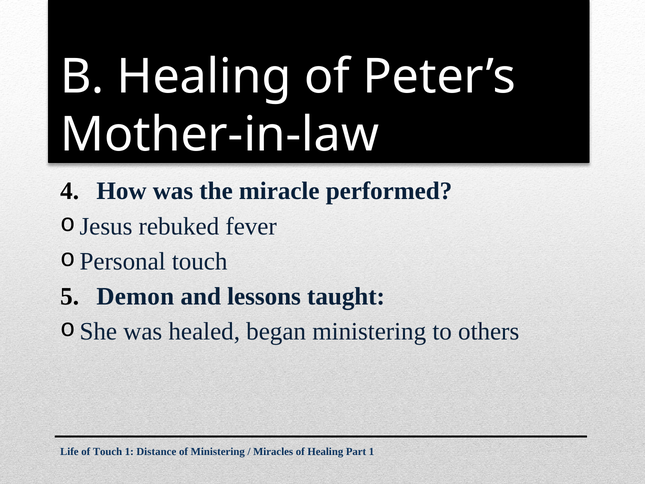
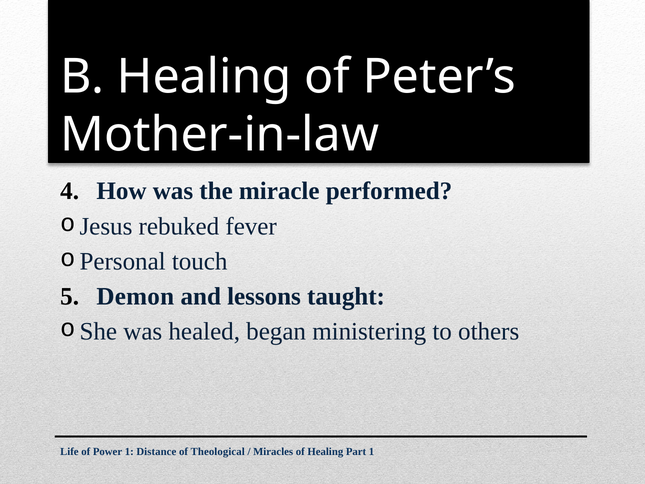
of Touch: Touch -> Power
of Ministering: Ministering -> Theological
